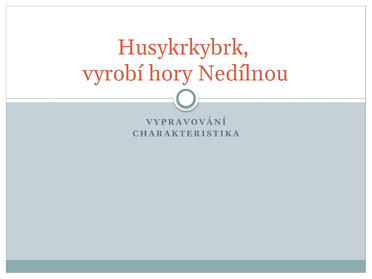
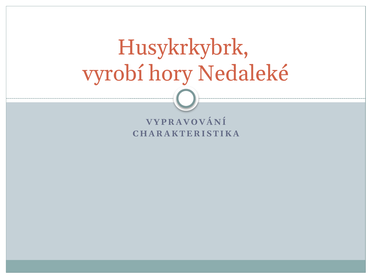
Nedílnou: Nedílnou -> Nedaleké
